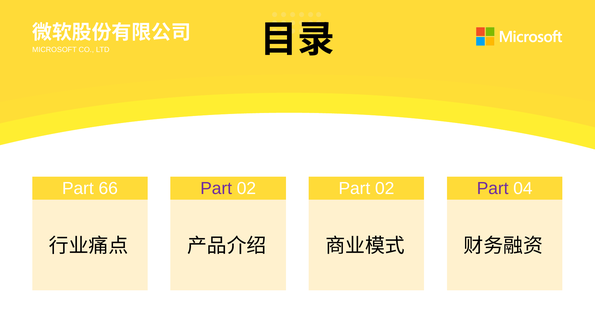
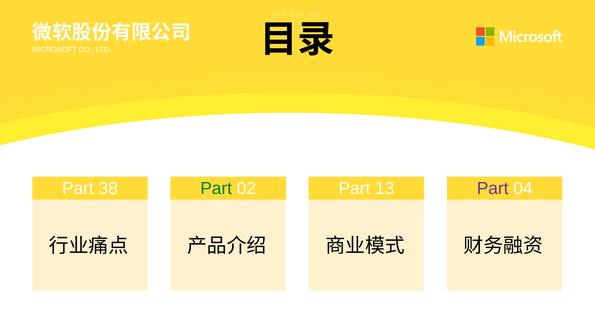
66: 66 -> 38
Part at (216, 188) colour: purple -> green
02 at (385, 188): 02 -> 13
